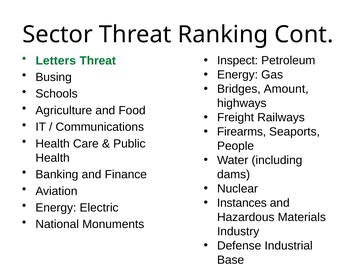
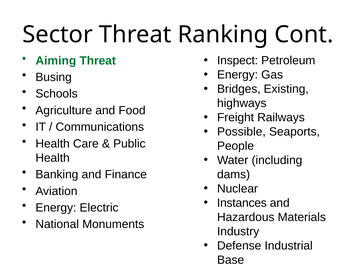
Letters: Letters -> Aiming
Amount: Amount -> Existing
Firearms: Firearms -> Possible
